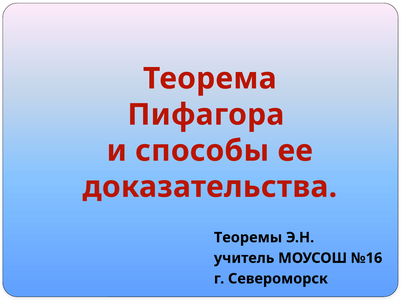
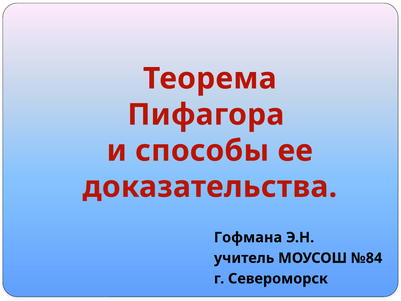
Теоремы: Теоремы -> Гофмана
№16: №16 -> №84
